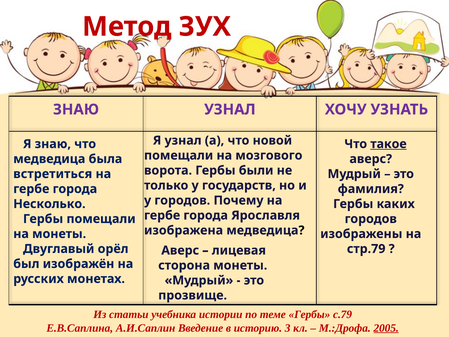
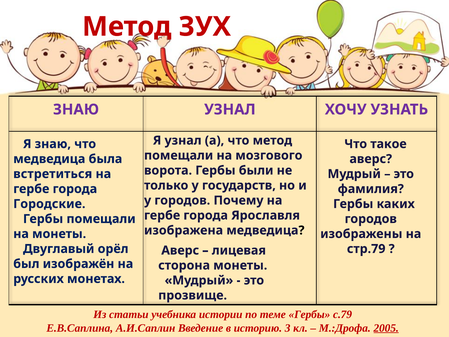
что новой: новой -> метод
такое underline: present -> none
Несколько: Несколько -> Городские
